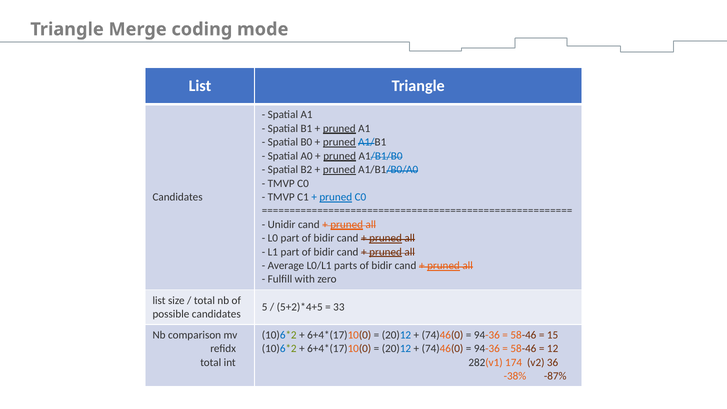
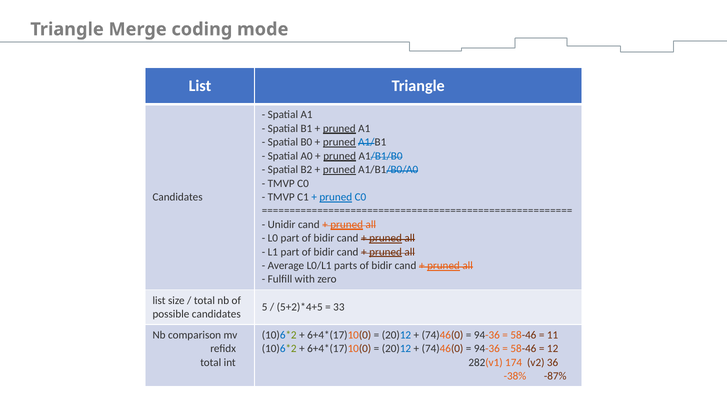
15: 15 -> 11
